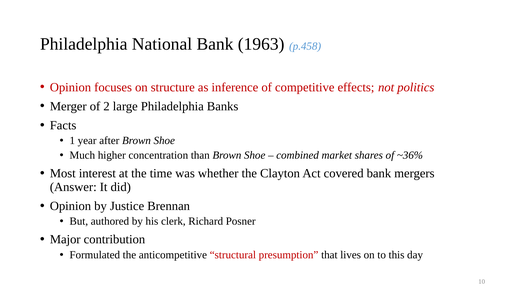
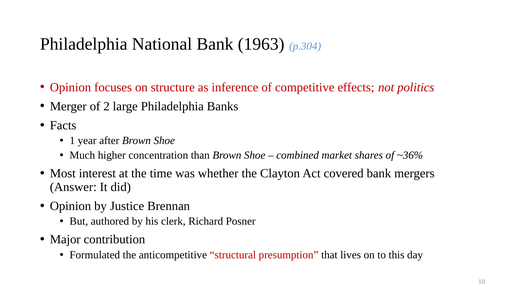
p.458: p.458 -> p.304
